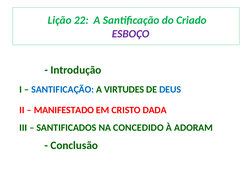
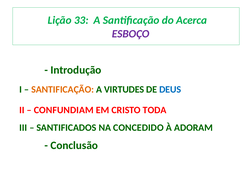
22: 22 -> 33
Criado: Criado -> Acerca
SANTIFICAÇÃO at (63, 90) colour: blue -> orange
MANIFESTADO: MANIFESTADO -> CONFUNDIAM
DADA: DADA -> TODA
